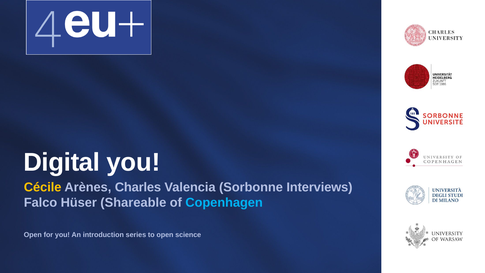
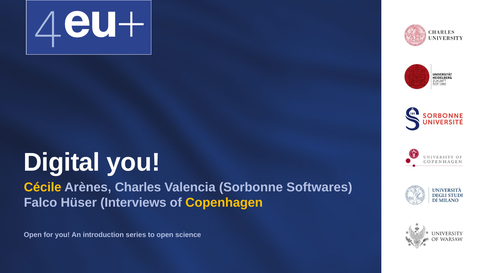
Interviews: Interviews -> Softwares
Shareable: Shareable -> Interviews
Copenhagen colour: light blue -> yellow
